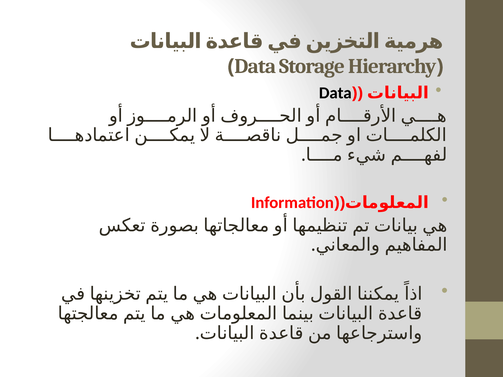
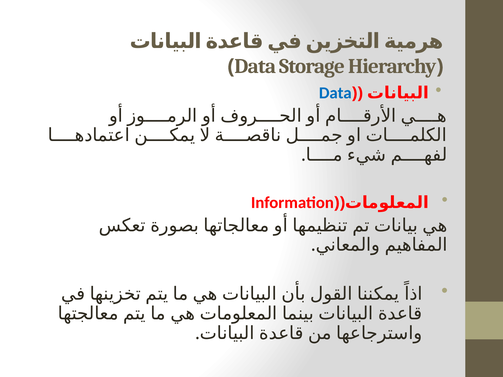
Data at (335, 93) colour: black -> blue
